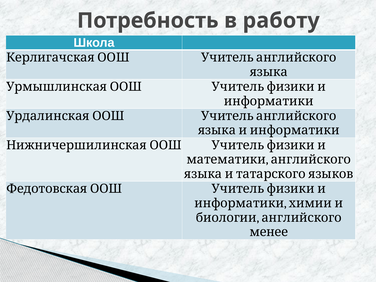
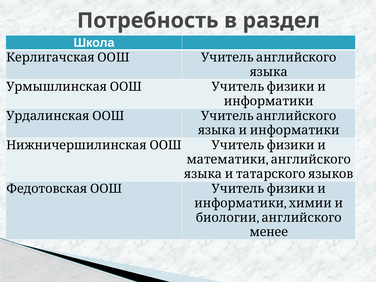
работу: работу -> раздел
